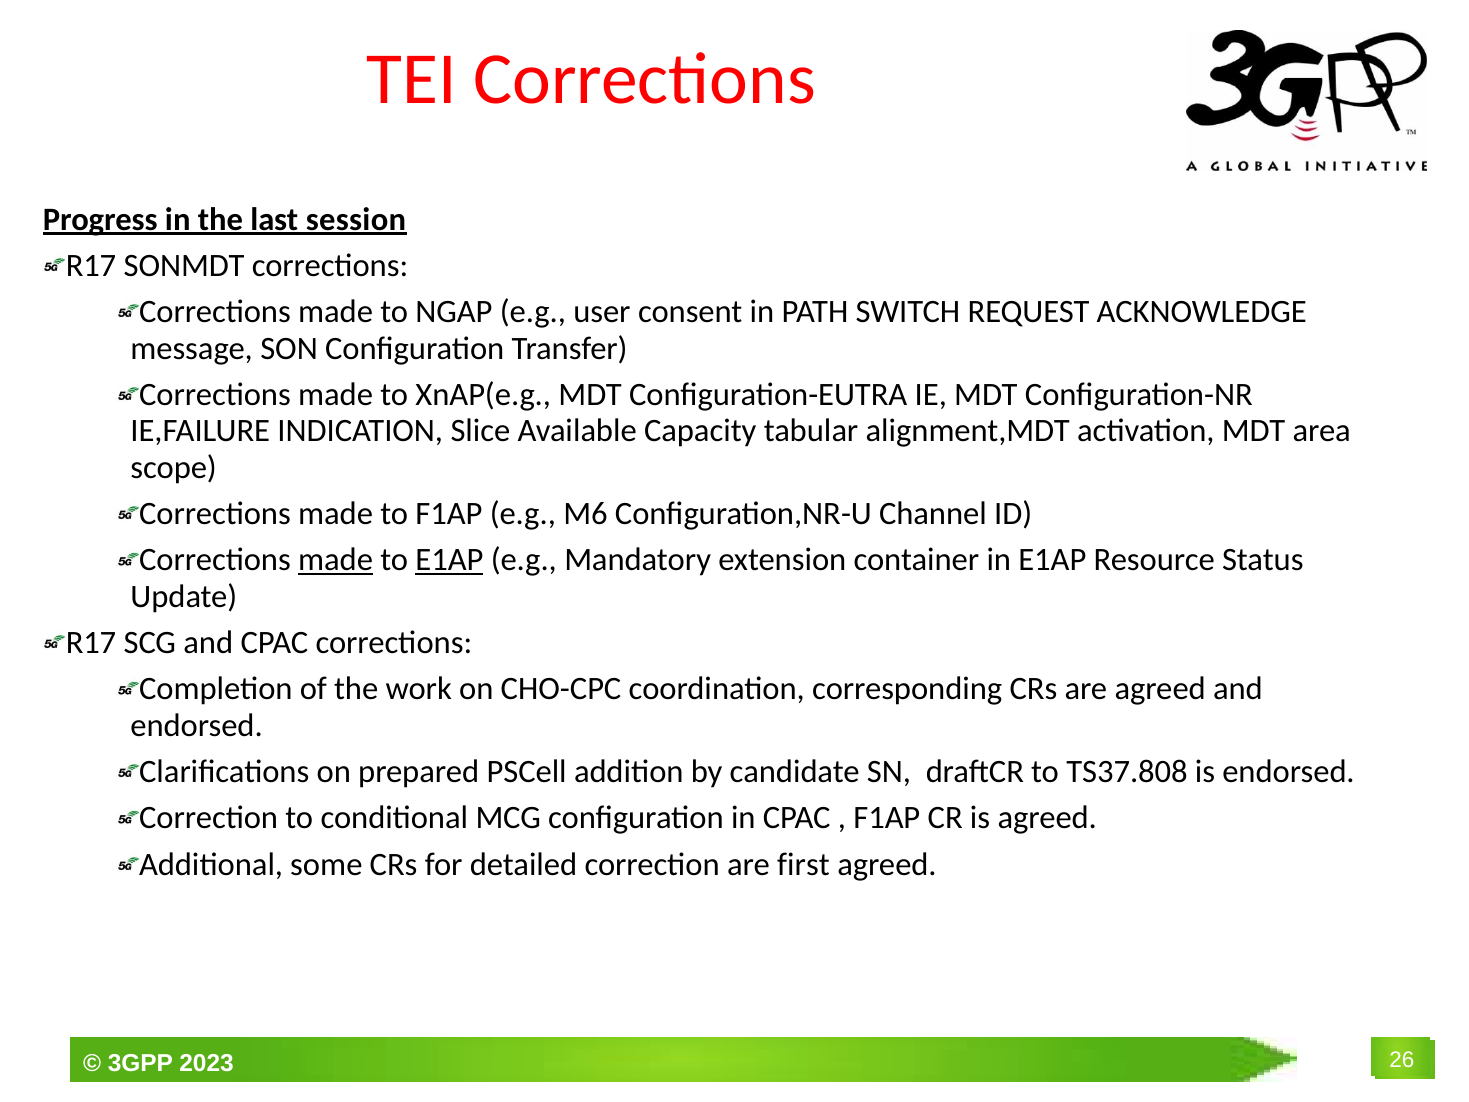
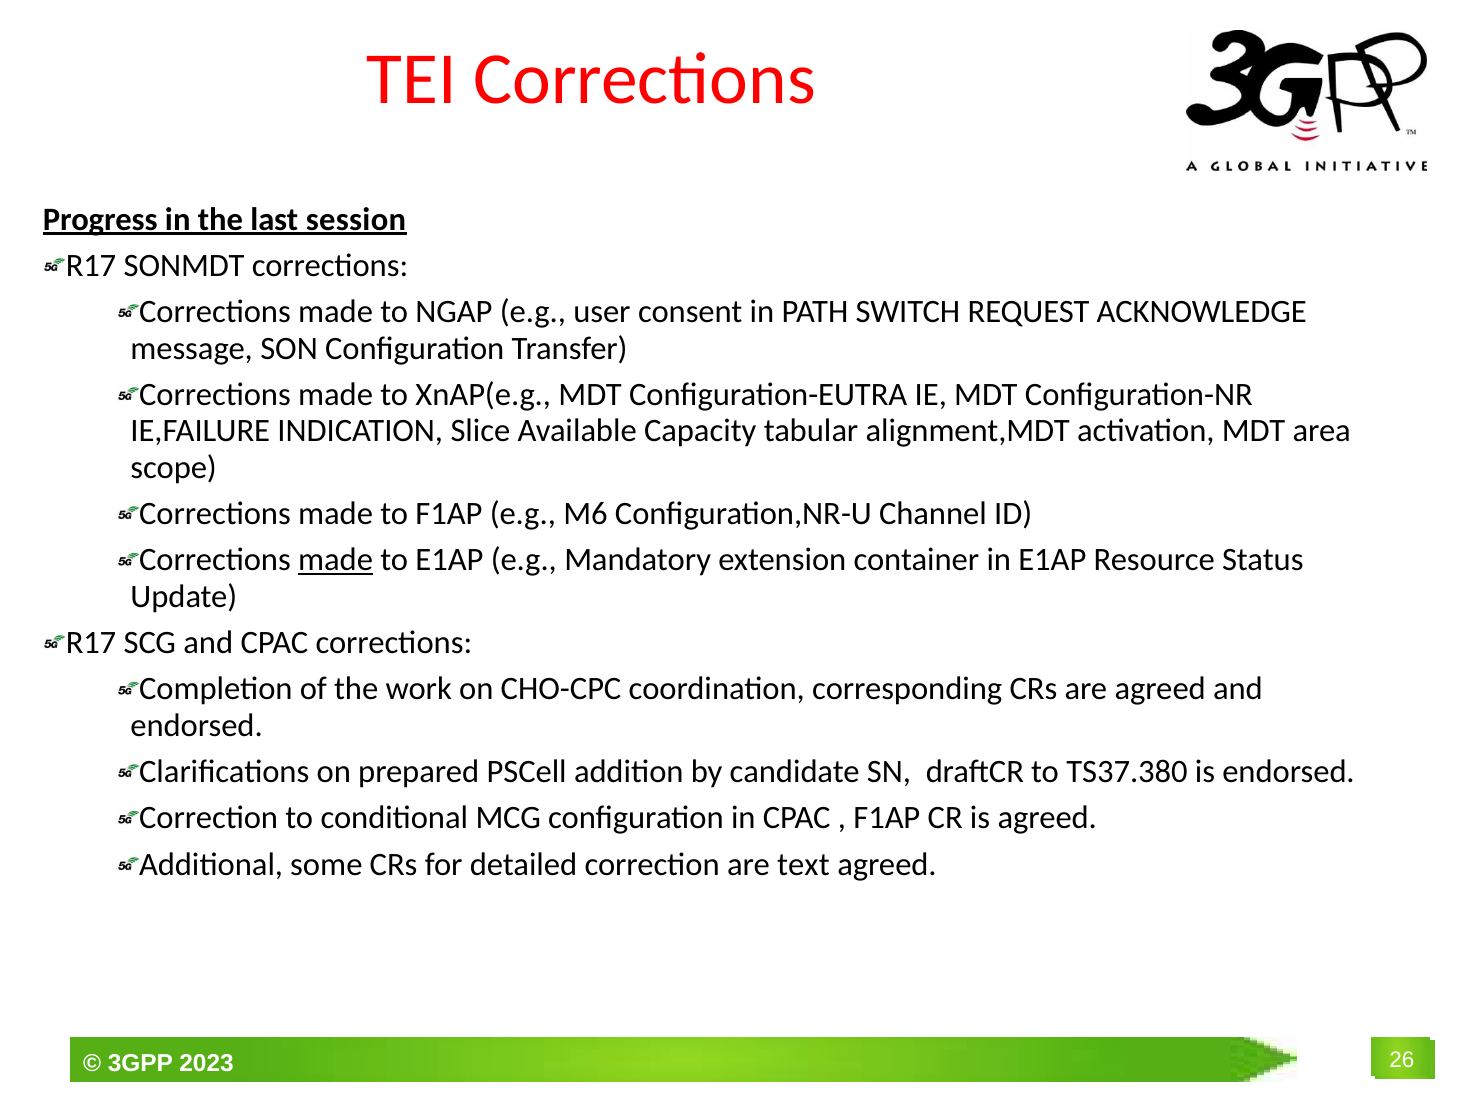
E1AP at (449, 560) underline: present -> none
TS37.808: TS37.808 -> TS37.380
first: first -> text
